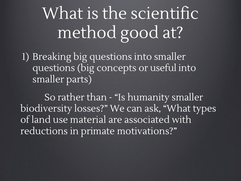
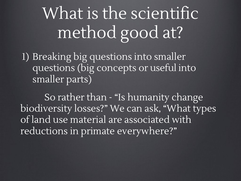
humanity smaller: smaller -> change
motivations: motivations -> everywhere
